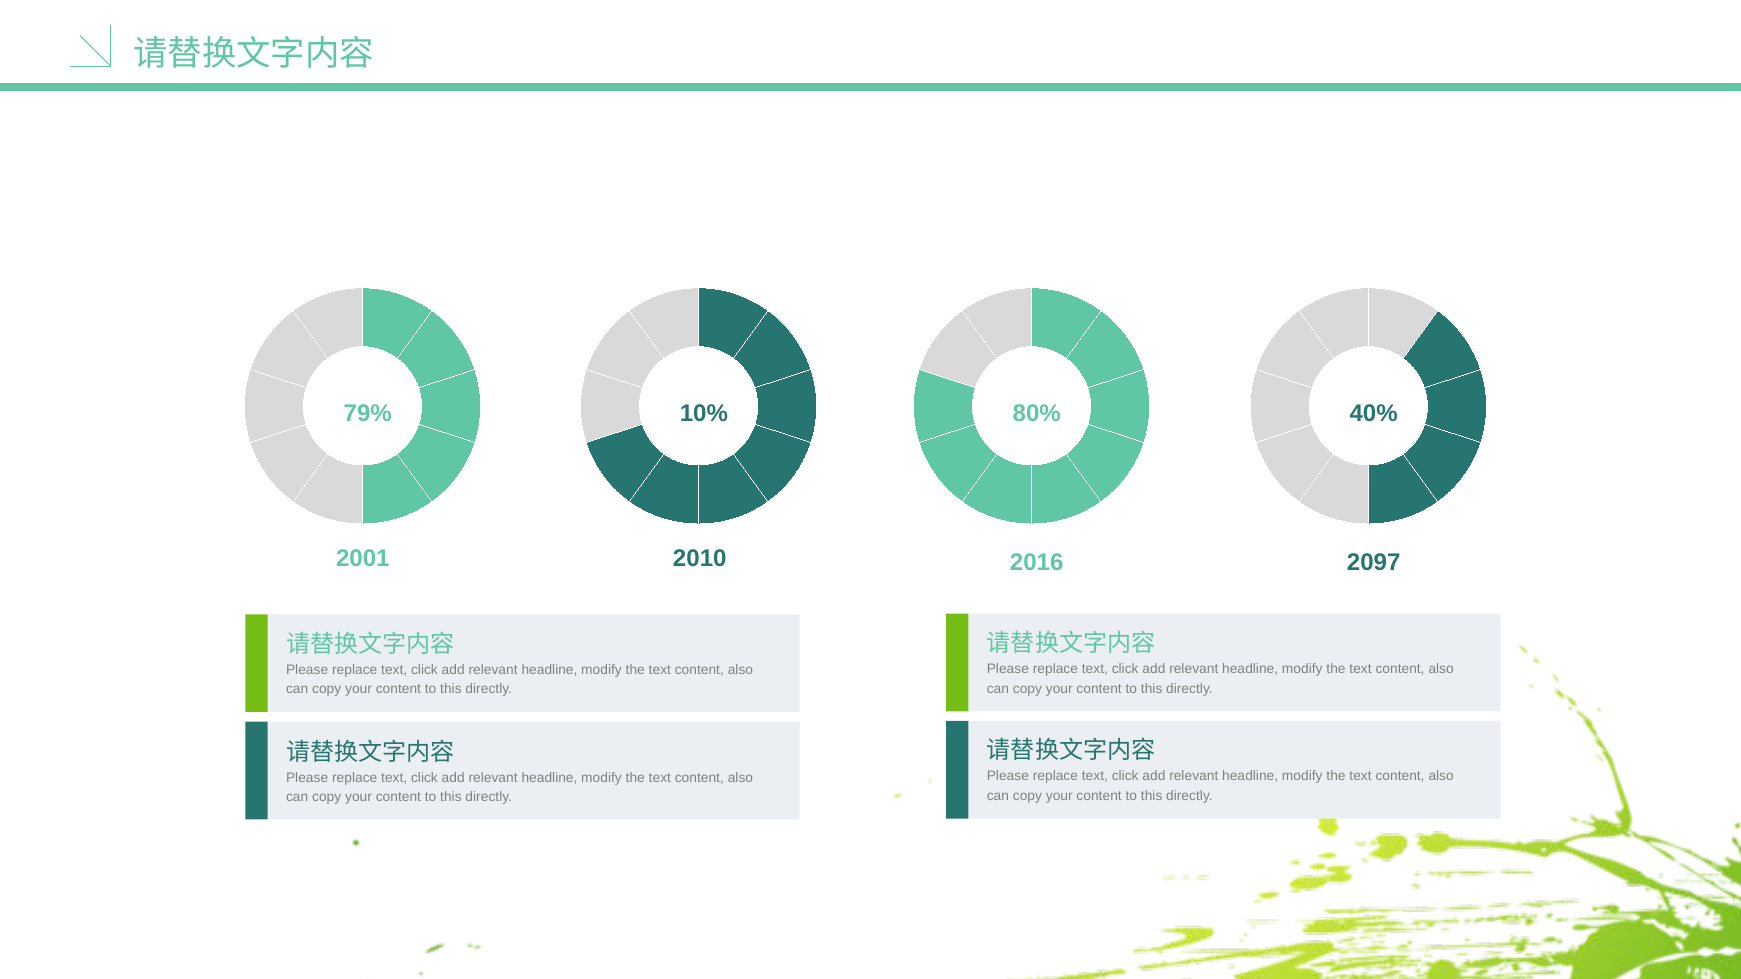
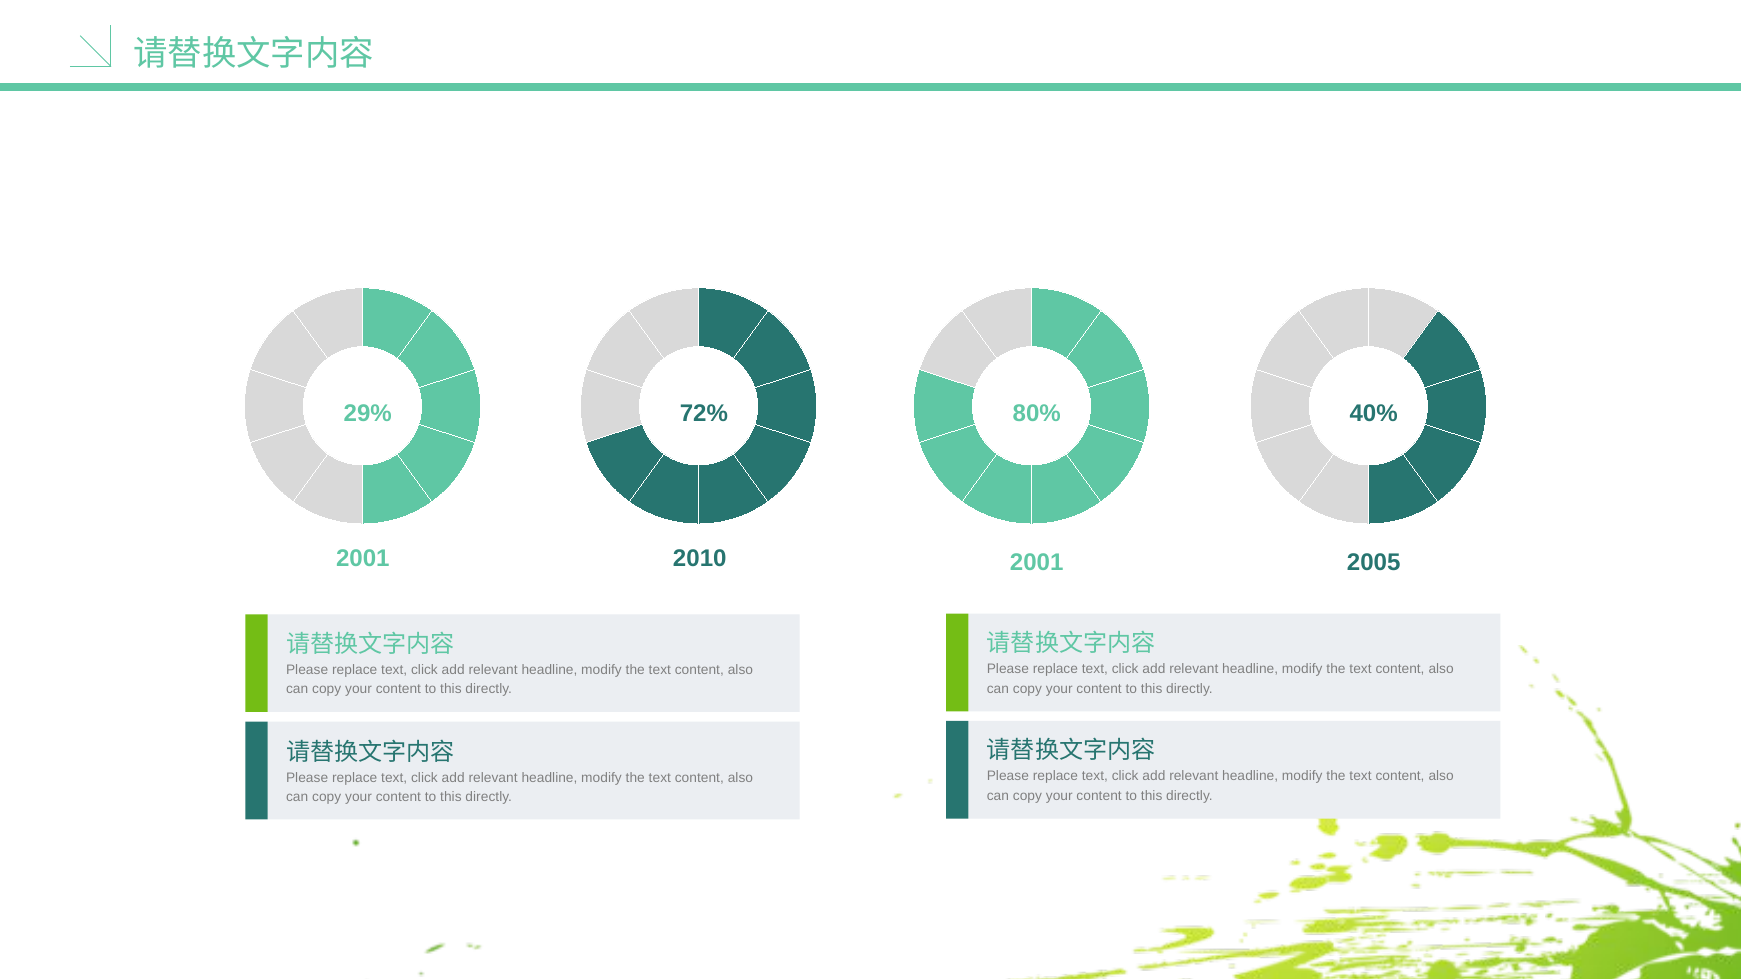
79%: 79% -> 29%
10%: 10% -> 72%
2016 at (1037, 563): 2016 -> 2001
2097: 2097 -> 2005
